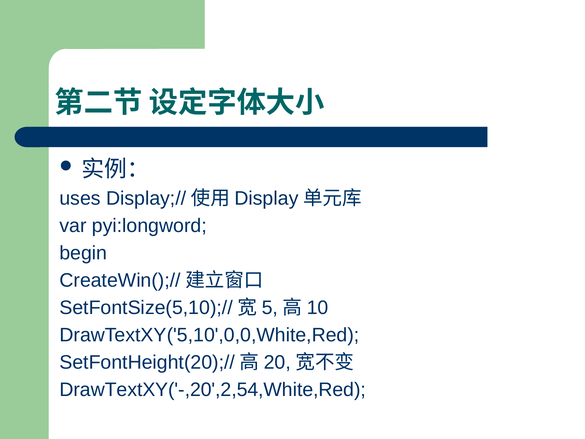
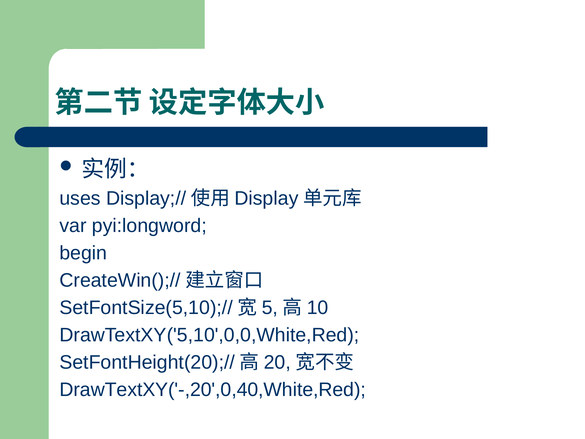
DrawTextXY('-,20',2,54,White,Red: DrawTextXY('-,20',2,54,White,Red -> DrawTextXY('-,20',0,40,White,Red
